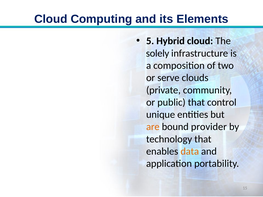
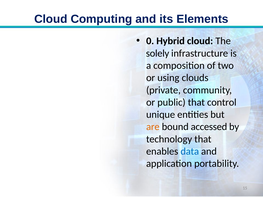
5: 5 -> 0
serve: serve -> using
provider: provider -> accessed
data colour: orange -> blue
